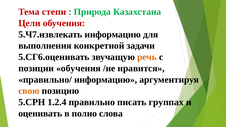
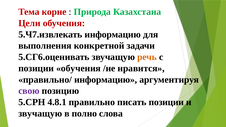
степи: степи -> корне
свою colour: orange -> purple
1.2.4: 1.2.4 -> 4.8.1
писать группах: группах -> позиции
оценивать at (40, 114): оценивать -> звучащую
